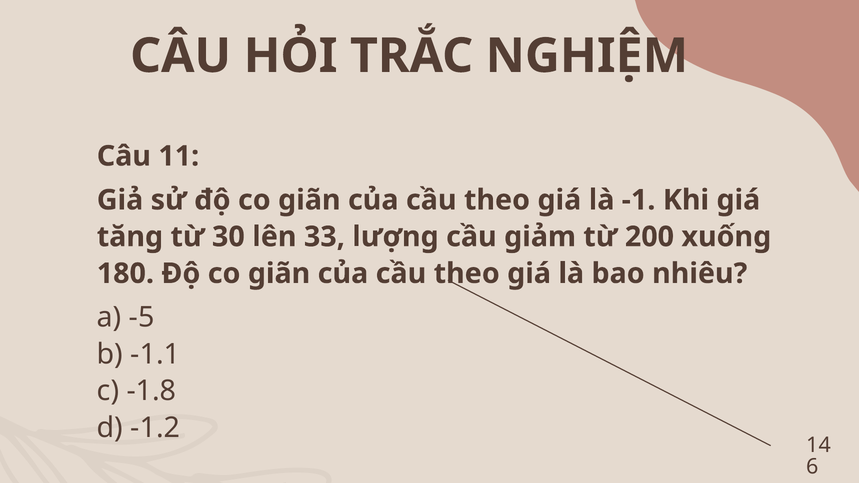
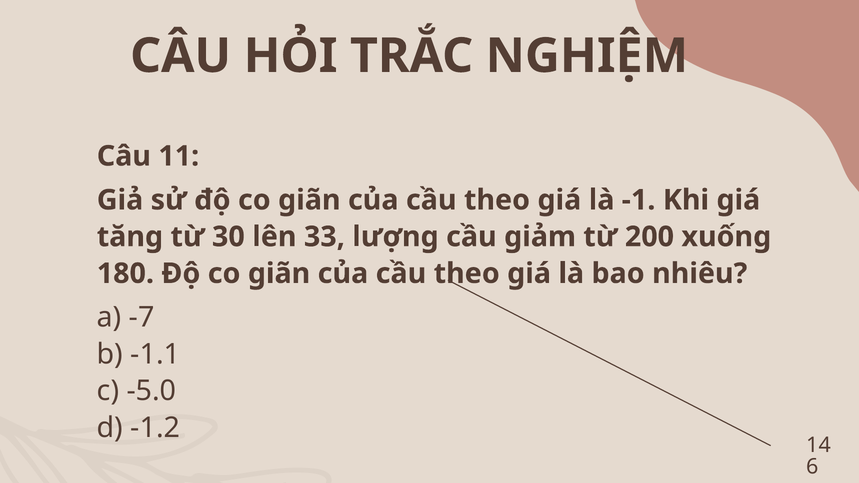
-5: -5 -> -7
-1.8: -1.8 -> -5.0
